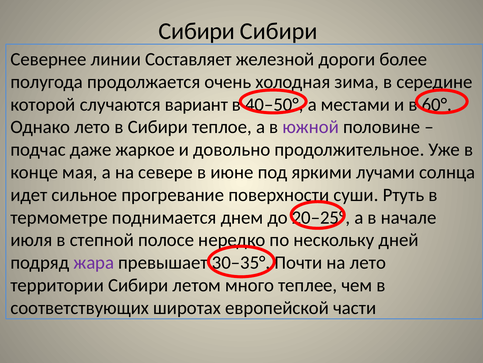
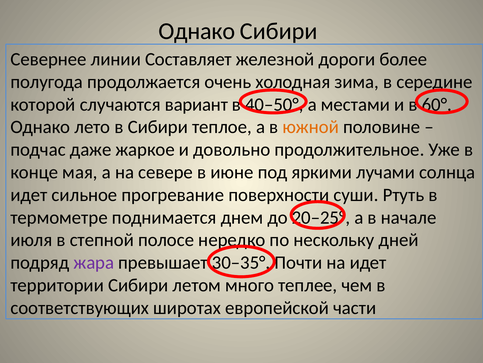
Сибири at (197, 31): Сибири -> Однако
южной colour: purple -> orange
на лето: лето -> идет
